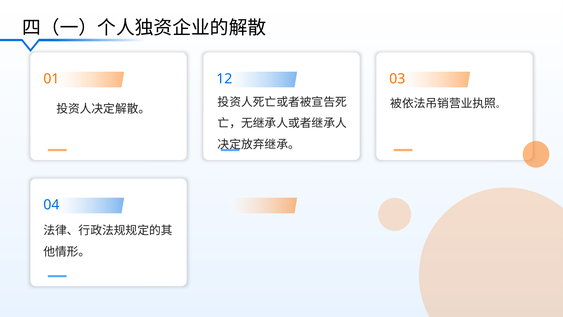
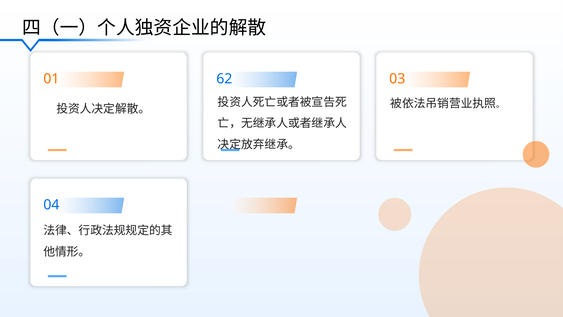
12: 12 -> 62
